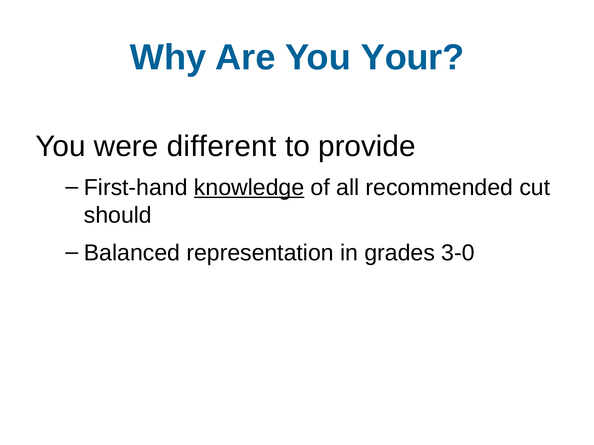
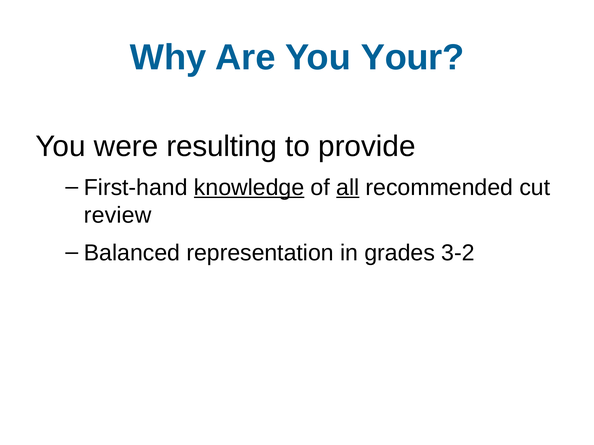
different: different -> resulting
all underline: none -> present
should: should -> review
3-0: 3-0 -> 3-2
